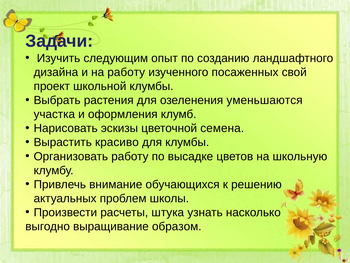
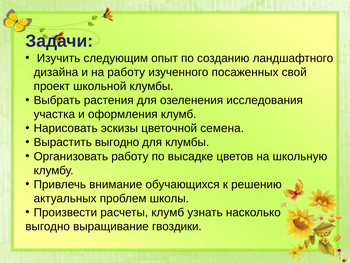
уменьшаются: уменьшаются -> исследования
Вырастить красиво: красиво -> выгодно
расчеты штука: штука -> клумб
образом: образом -> гвоздики
